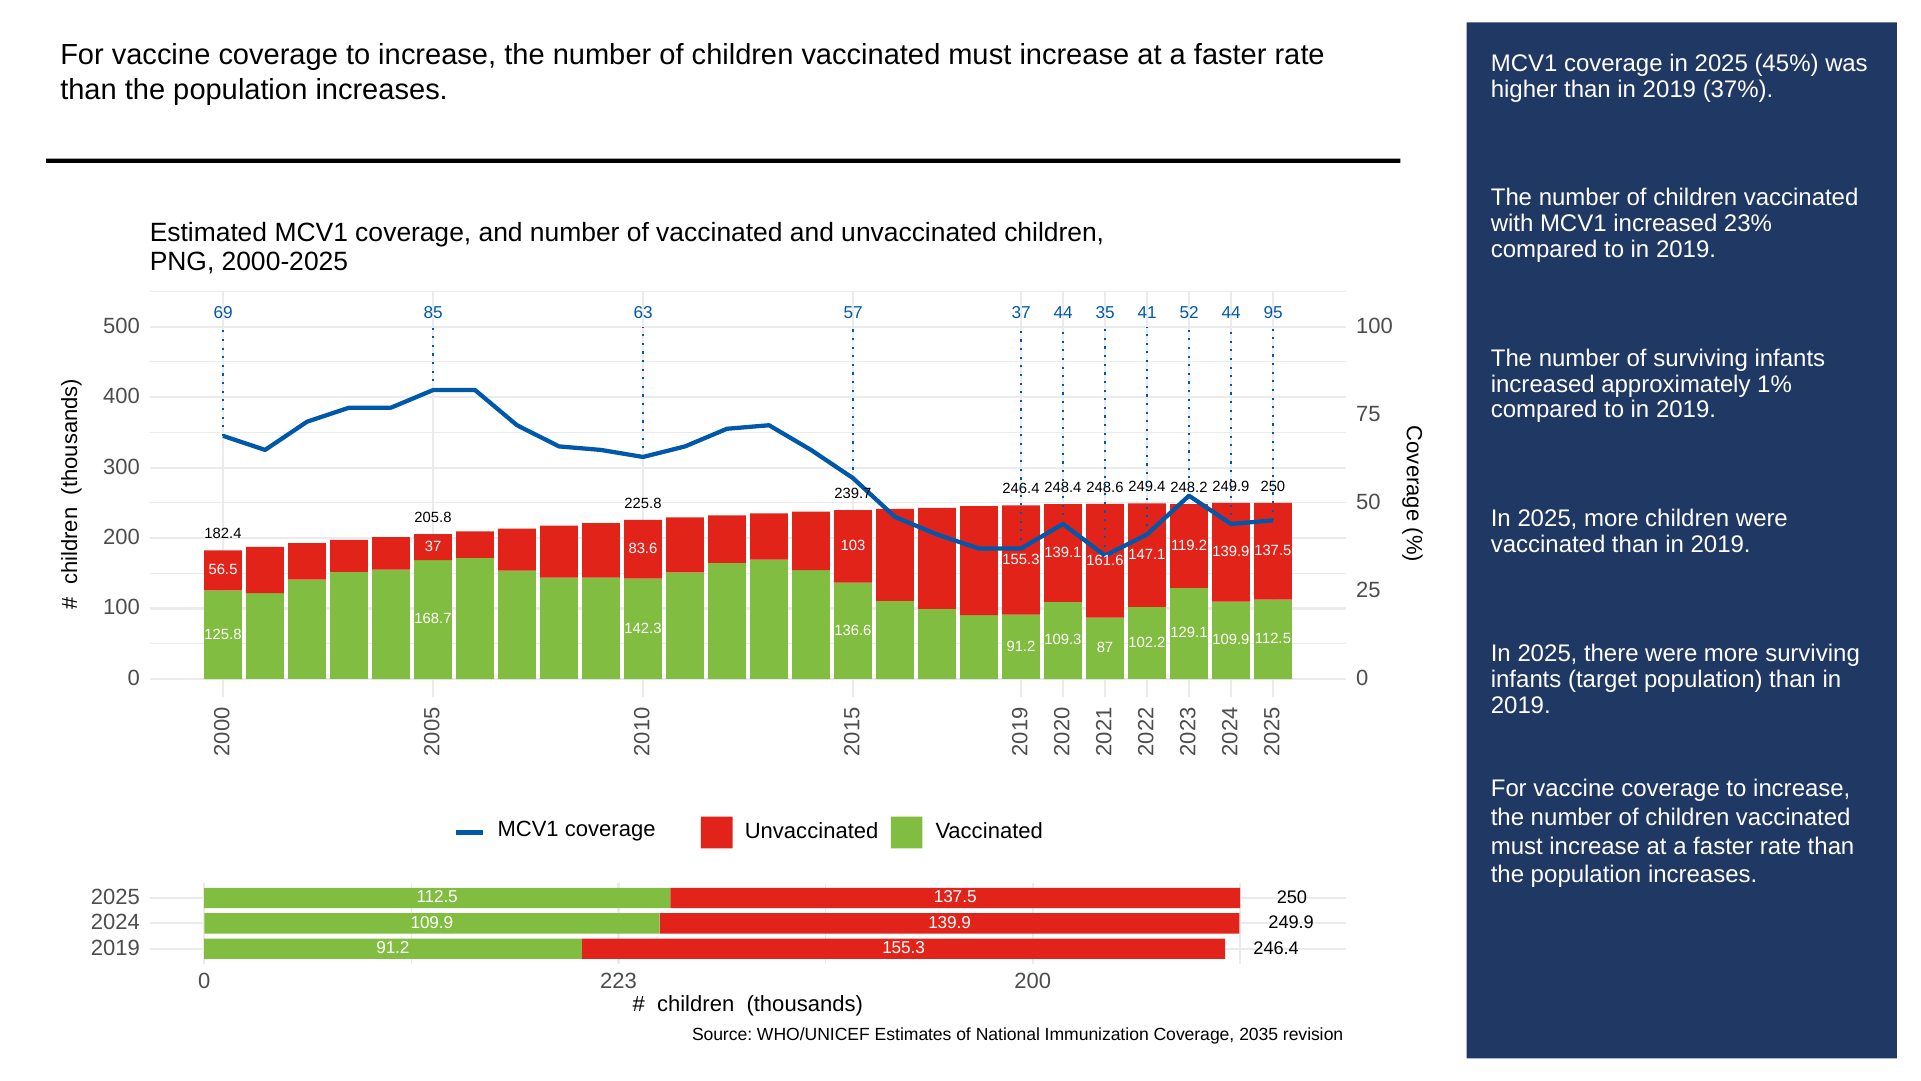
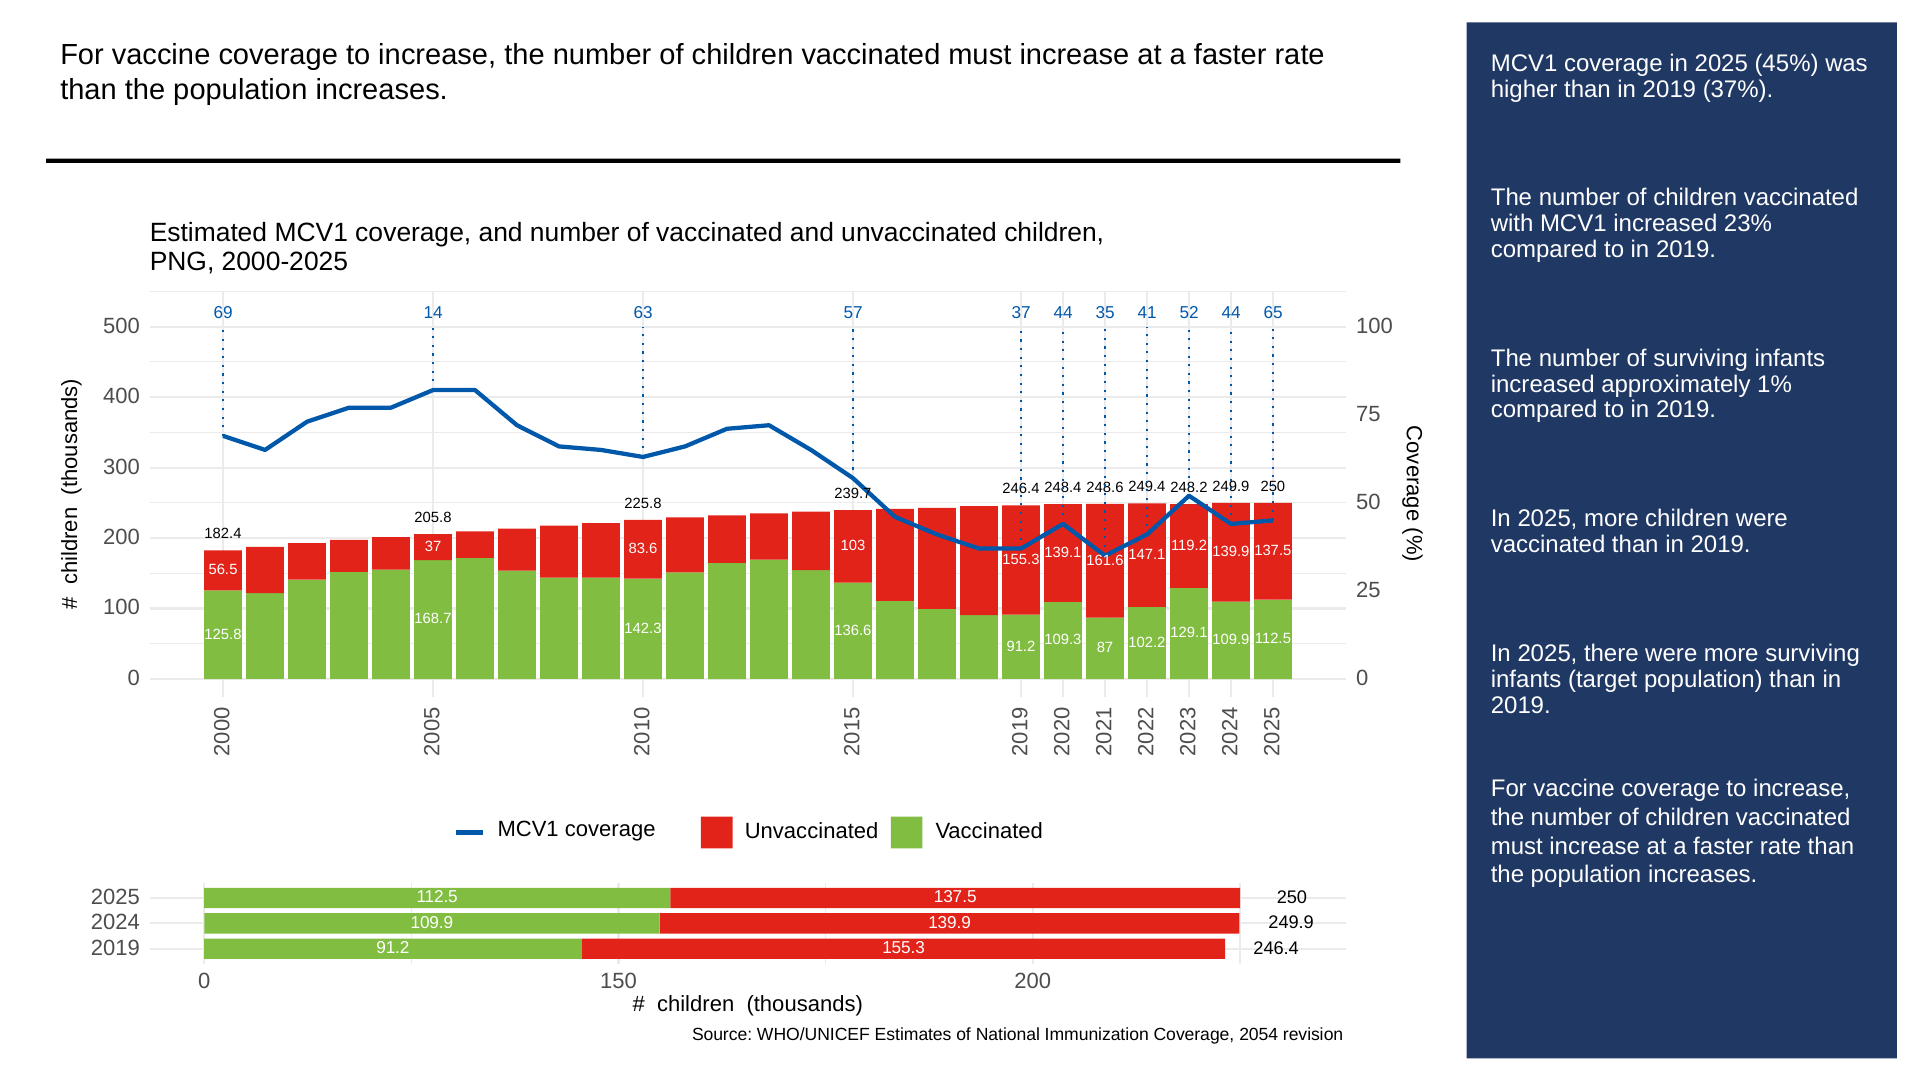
85: 85 -> 14
95: 95 -> 65
223: 223 -> 150
2035: 2035 -> 2054
